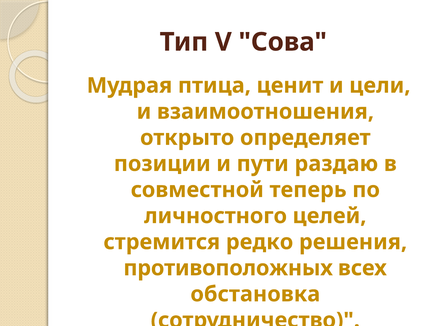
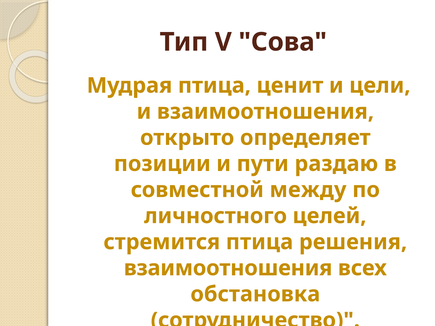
теперь: теперь -> между
стремится редко: редко -> птица
противоположных at (228, 268): противоположных -> взаимоотношения
